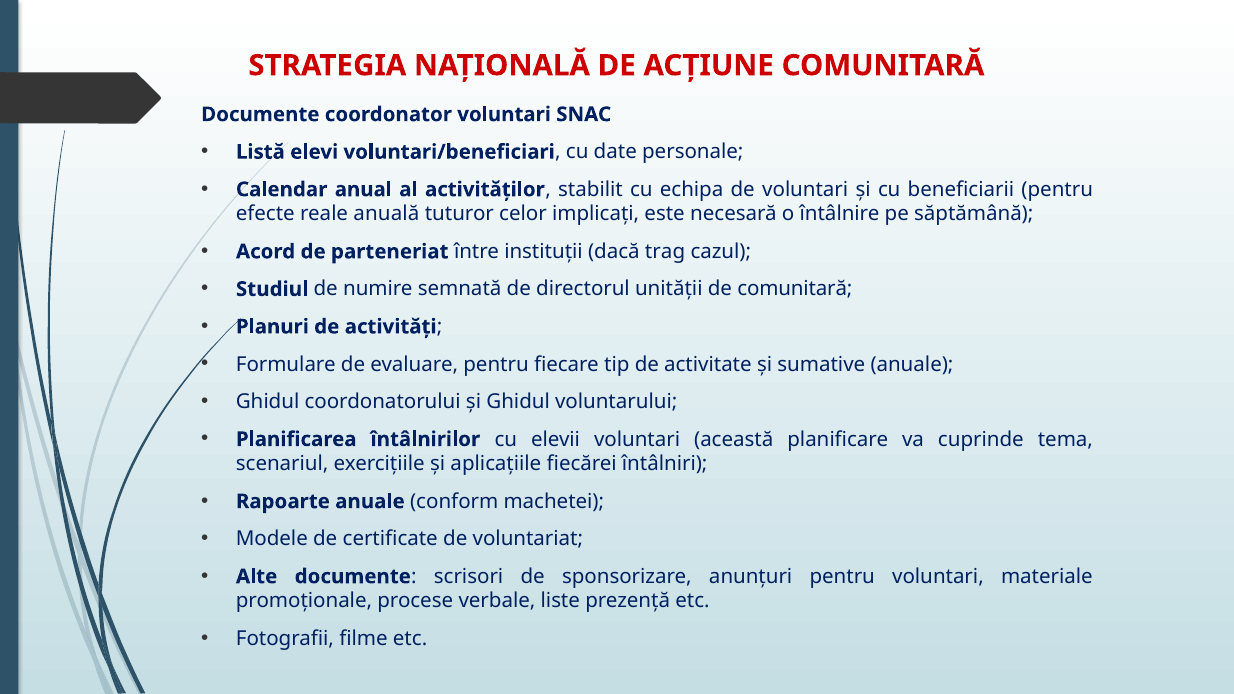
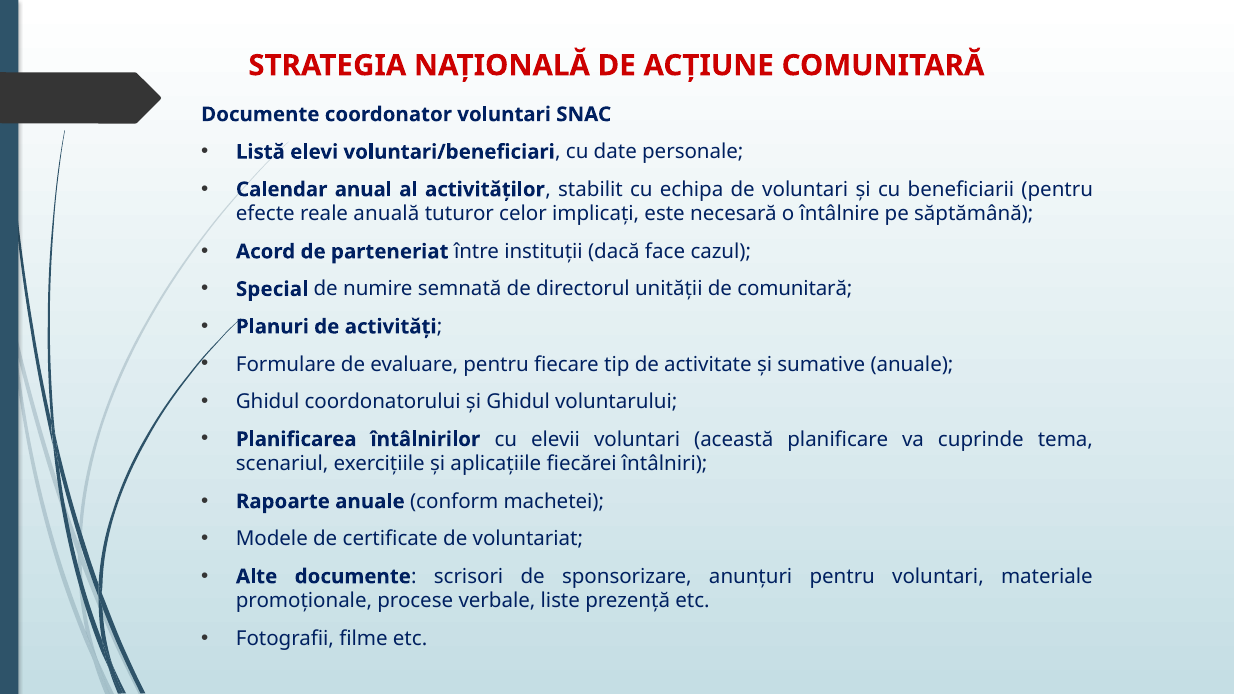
trag: trag -> face
Studiul: Studiul -> Special
